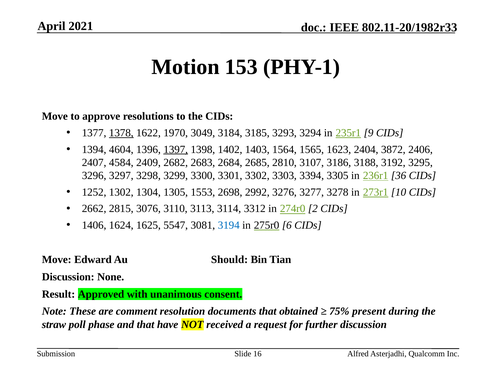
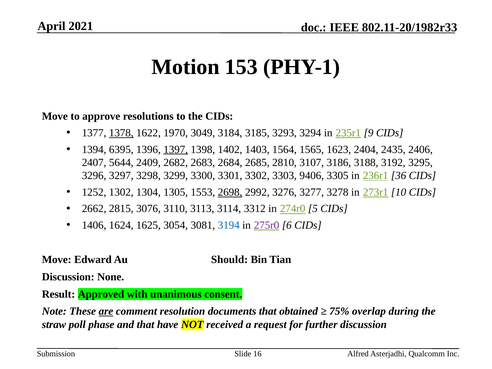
4604: 4604 -> 6395
3872: 3872 -> 2435
4584: 4584 -> 5644
3394: 3394 -> 9406
2698 underline: none -> present
2: 2 -> 5
5547: 5547 -> 3054
275r0 colour: black -> purple
are underline: none -> present
present: present -> overlap
